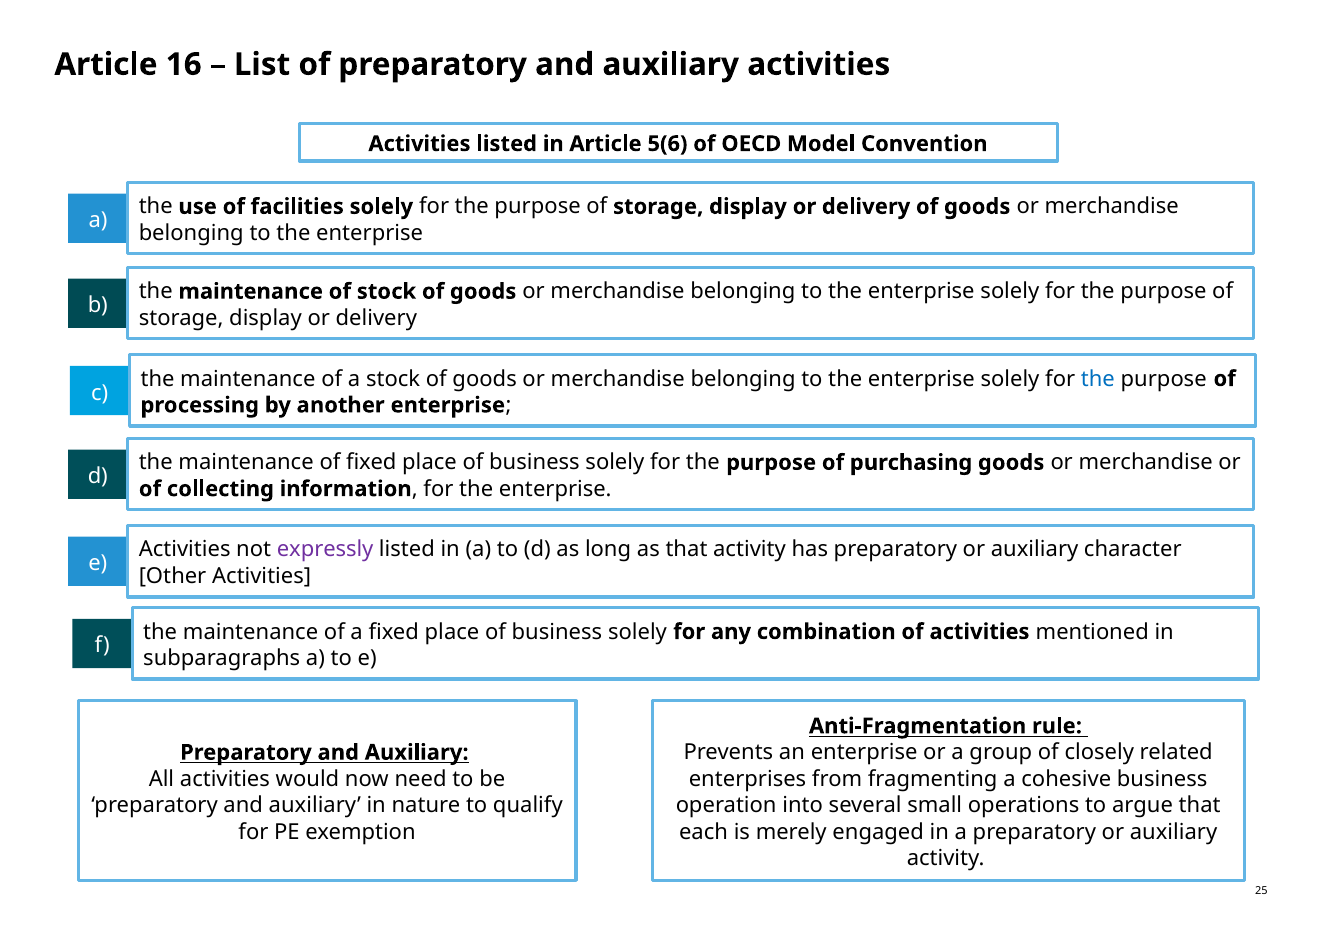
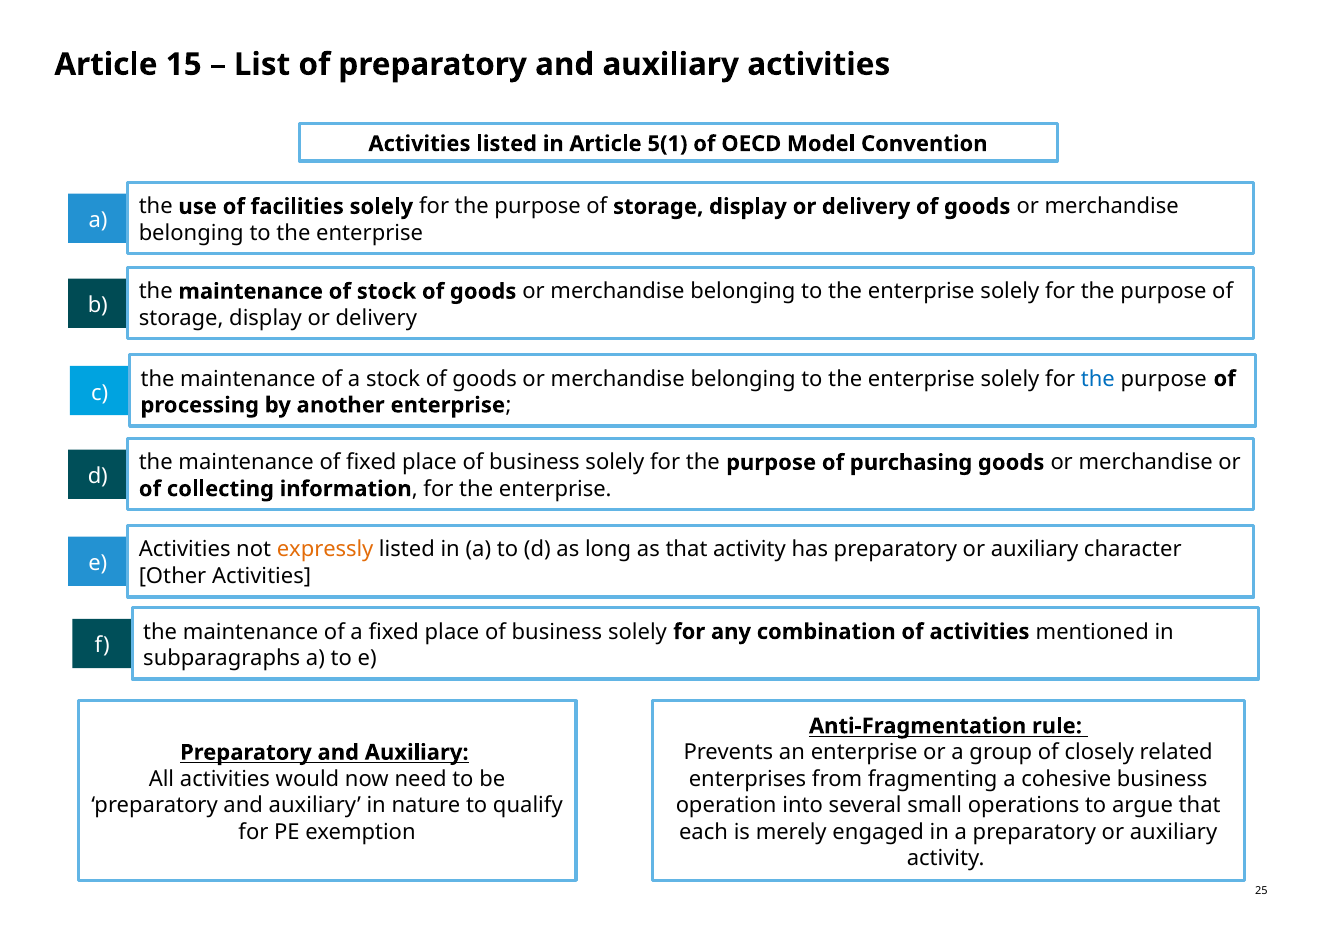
16: 16 -> 15
5(6: 5(6 -> 5(1
expressly colour: purple -> orange
